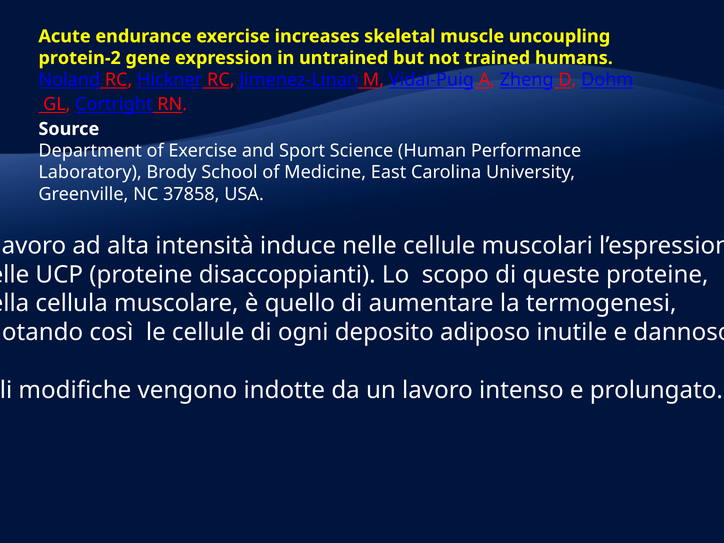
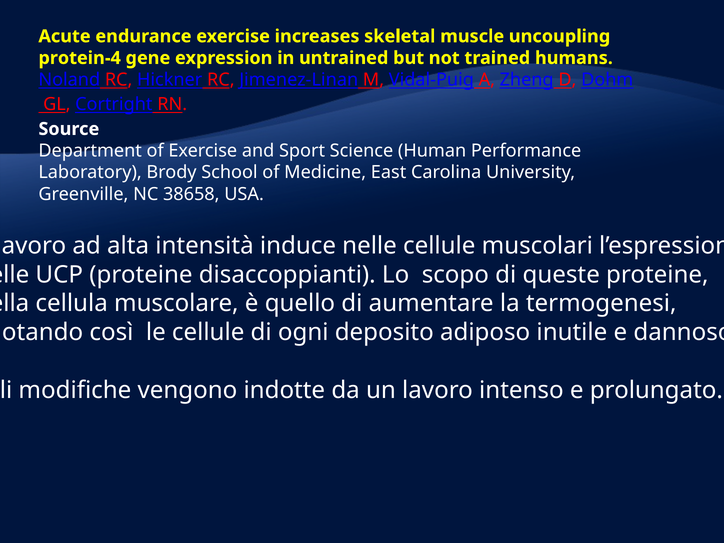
protein-2: protein-2 -> protein-4
37858: 37858 -> 38658
